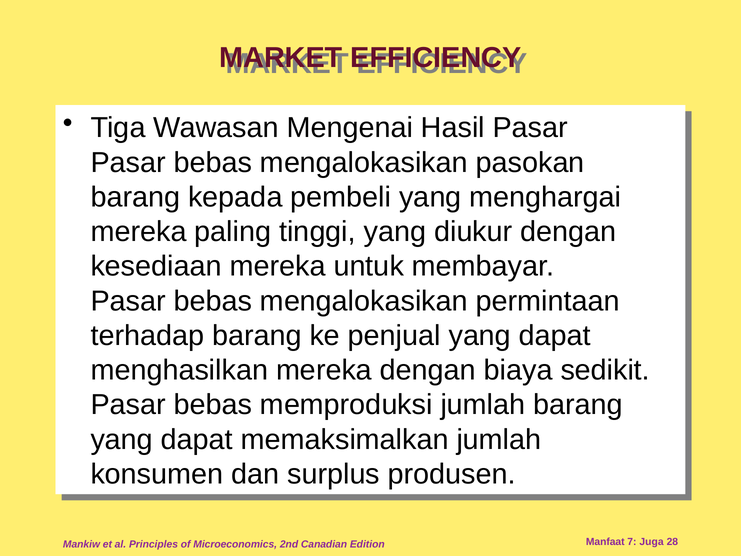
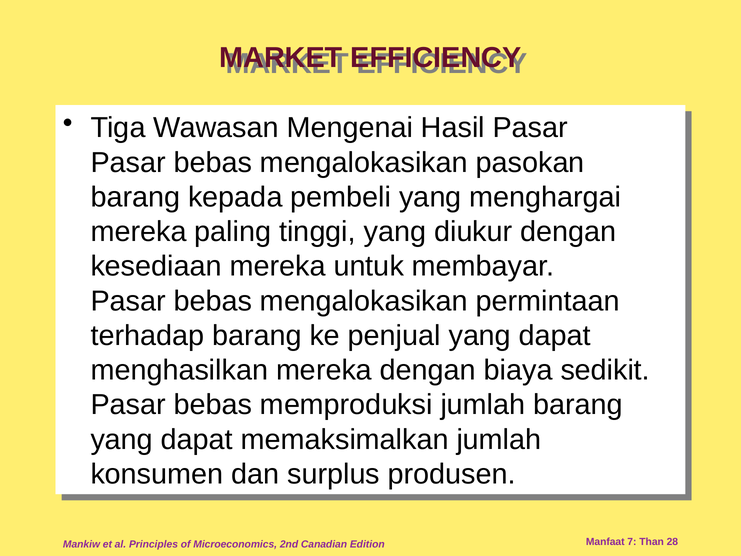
Juga: Juga -> Than
